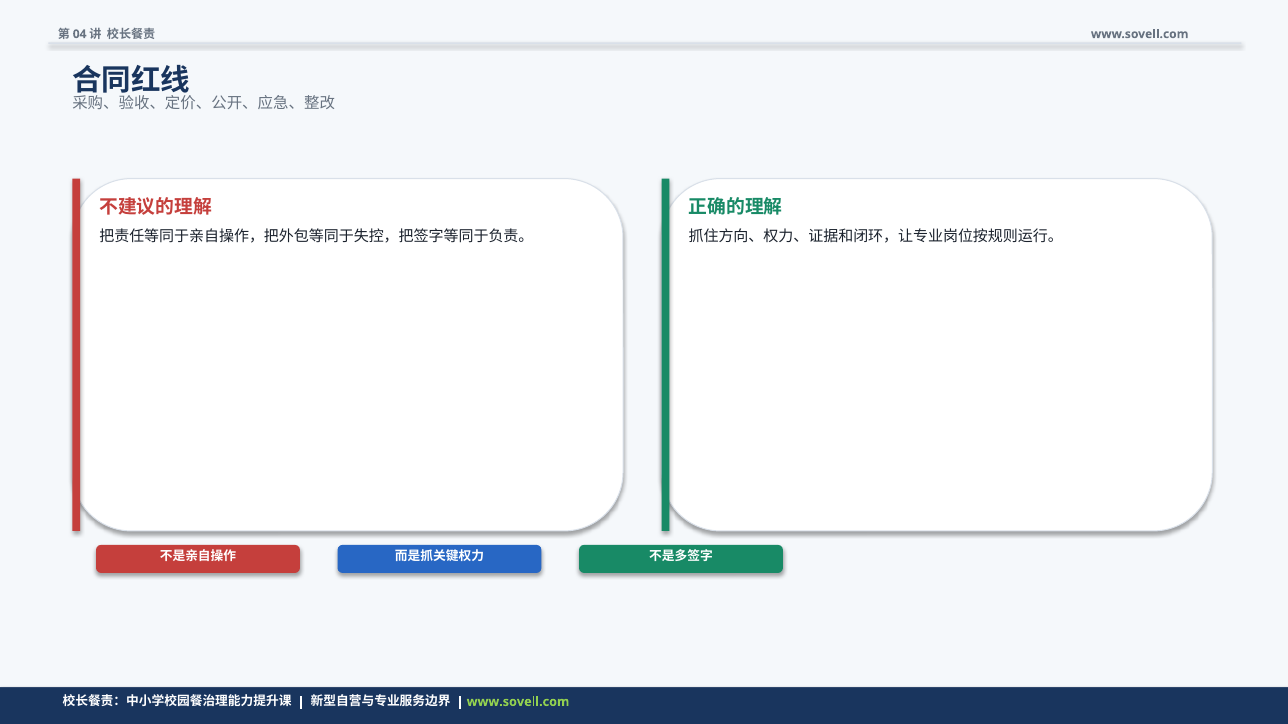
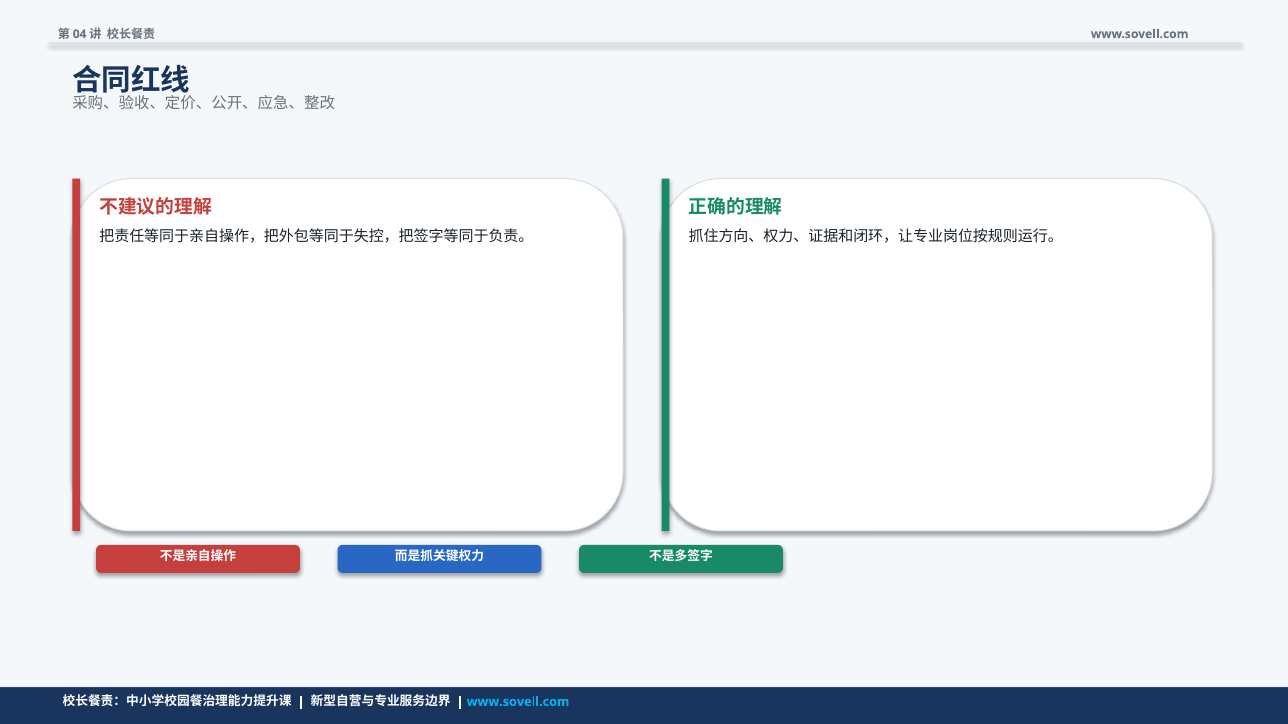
www.sovell.com at (518, 702) colour: light green -> light blue
